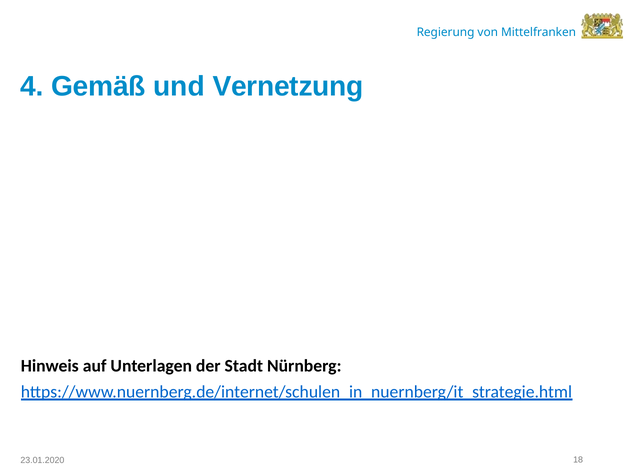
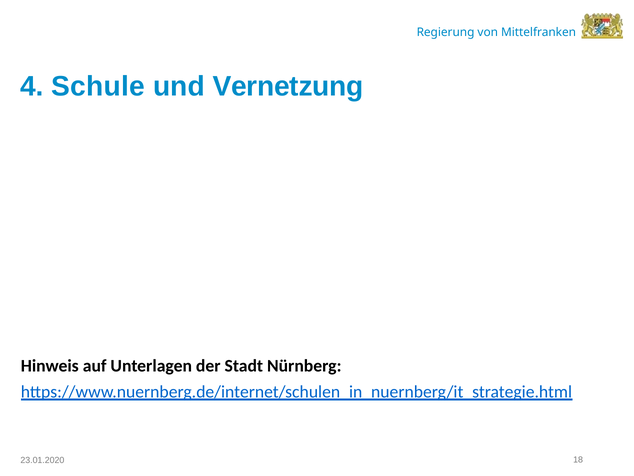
Gemäß: Gemäß -> Schule
